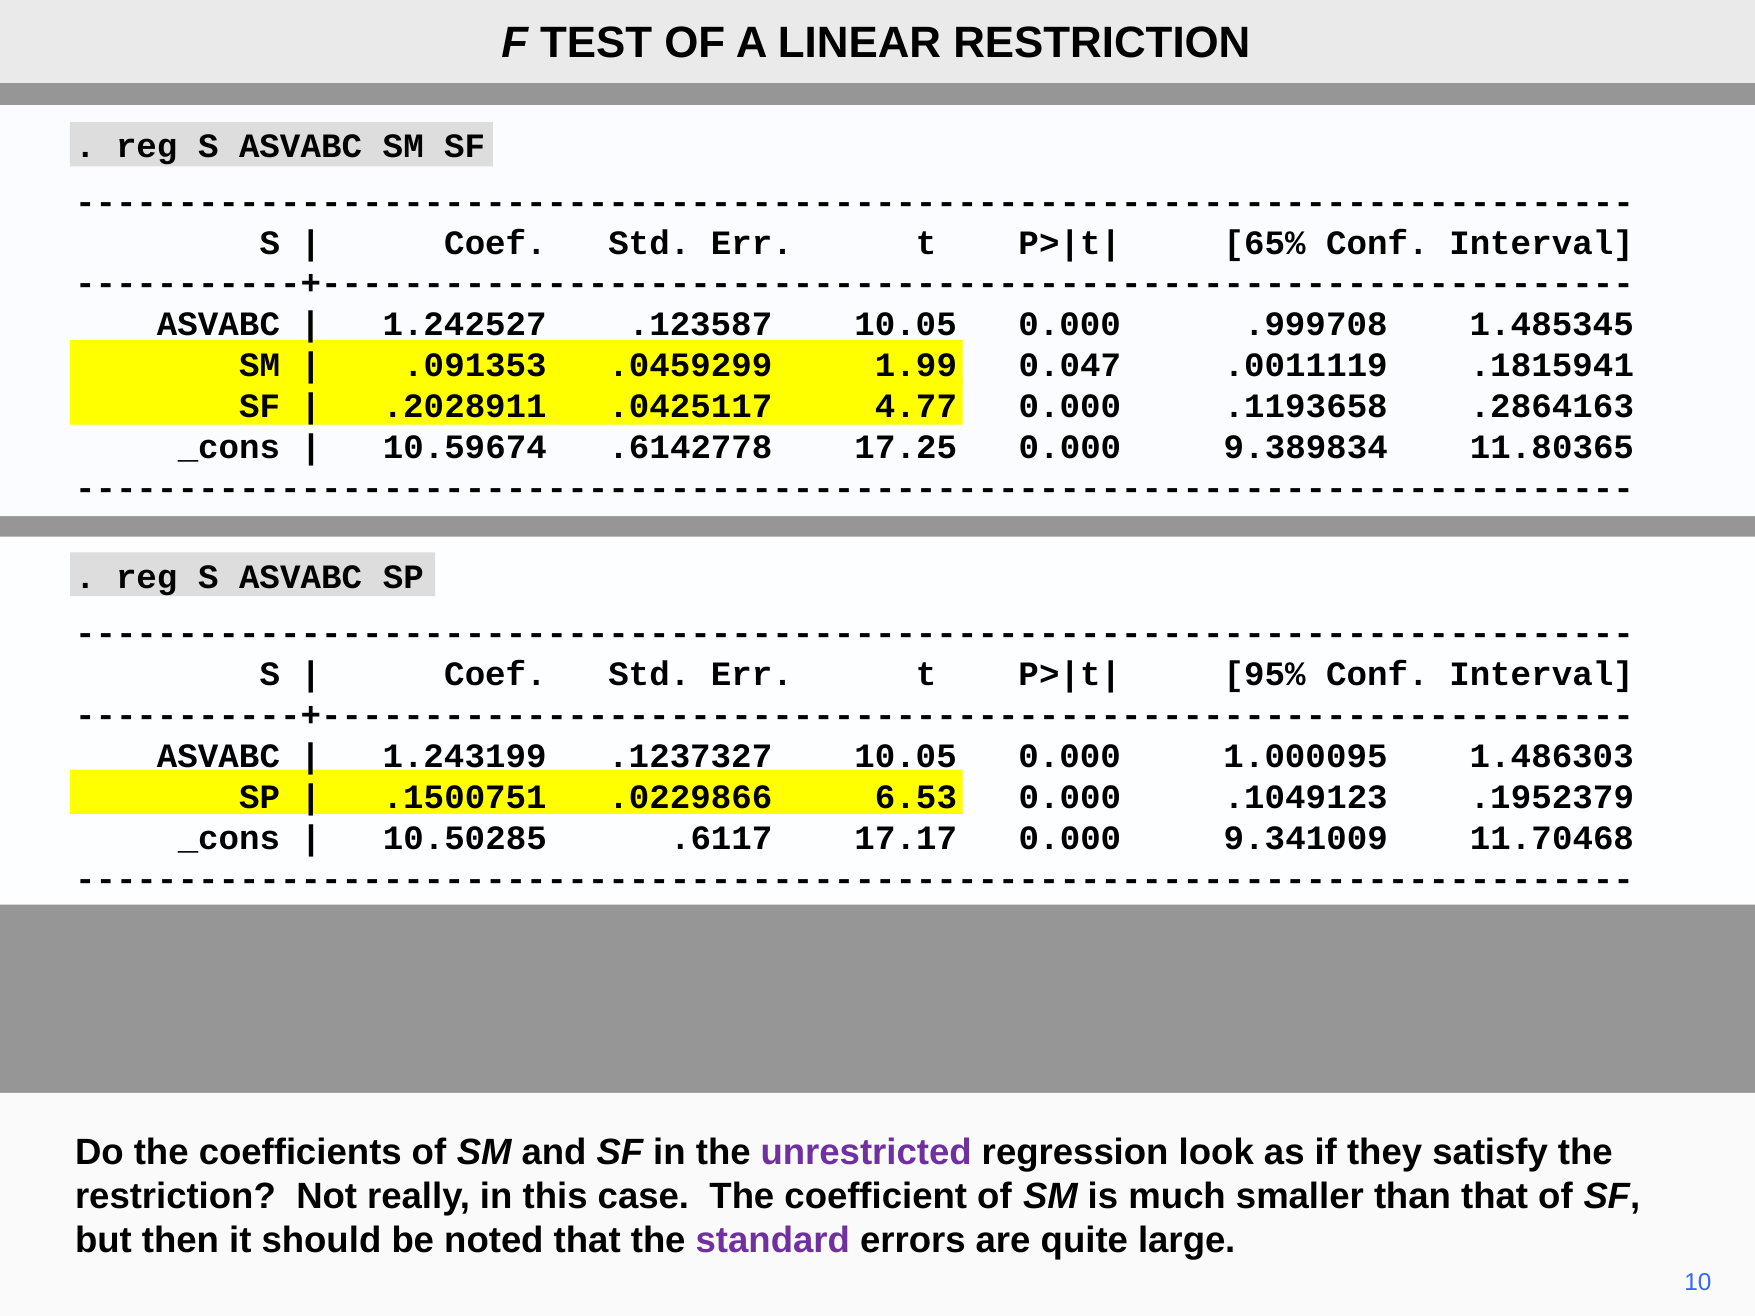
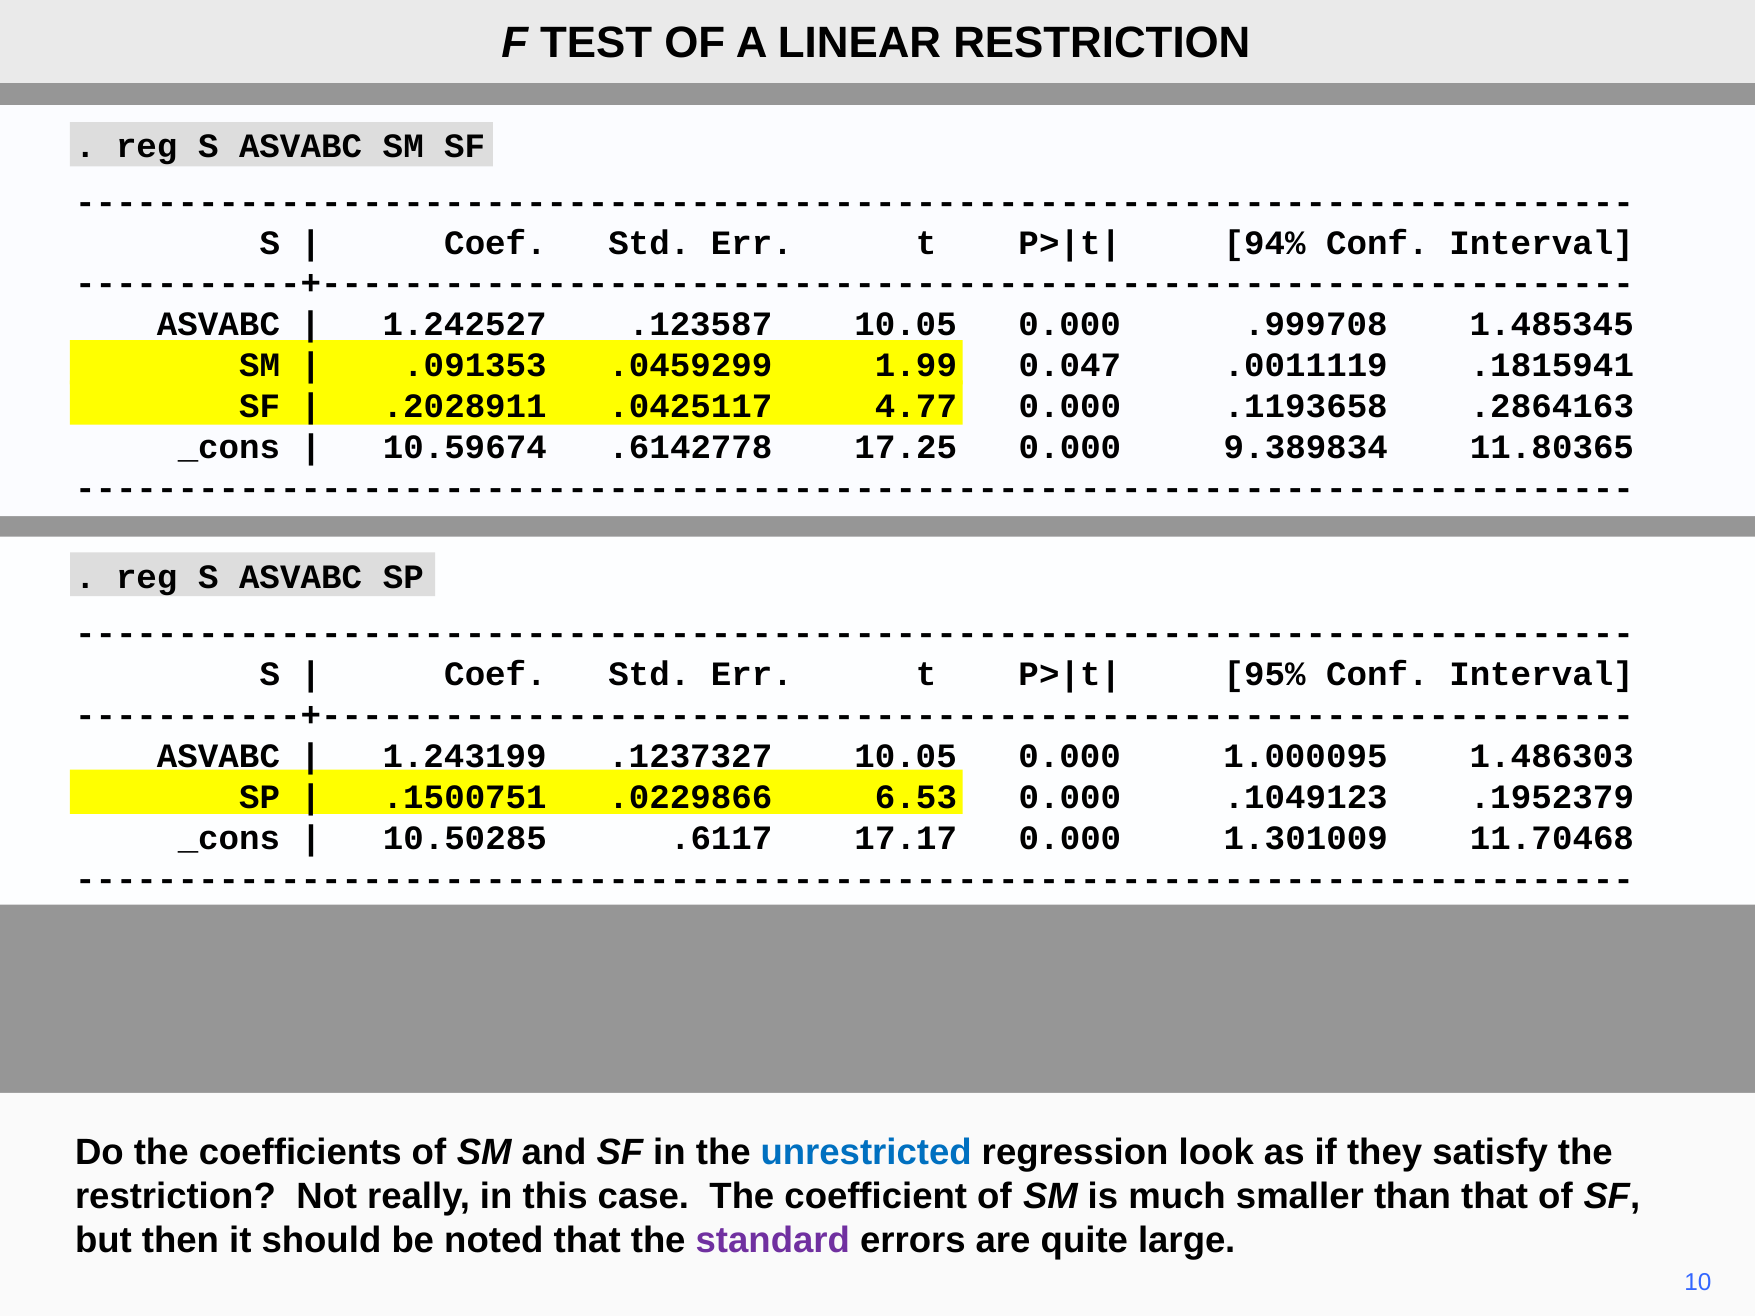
65%: 65% -> 94%
9.341009: 9.341009 -> 1.301009
unrestricted colour: purple -> blue
